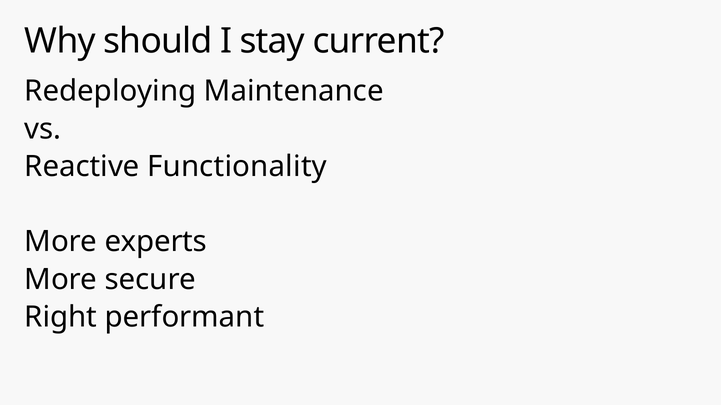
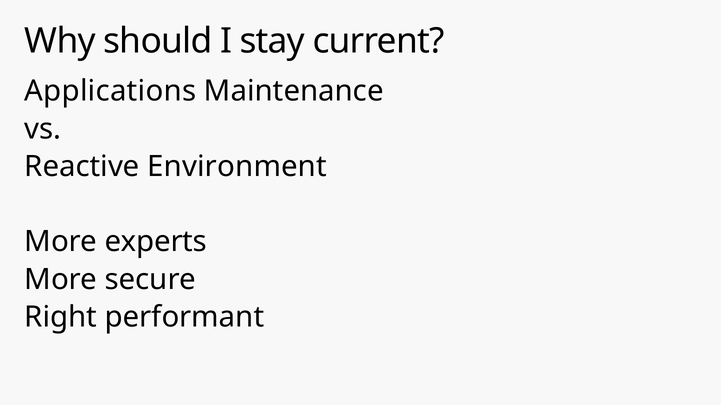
Redeploying: Redeploying -> Applications
Functionality: Functionality -> Environment
